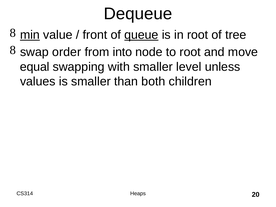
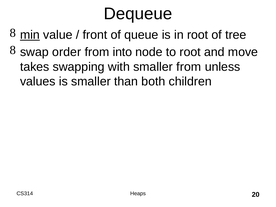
queue underline: present -> none
equal: equal -> takes
smaller level: level -> from
